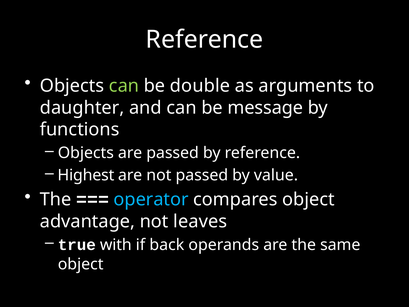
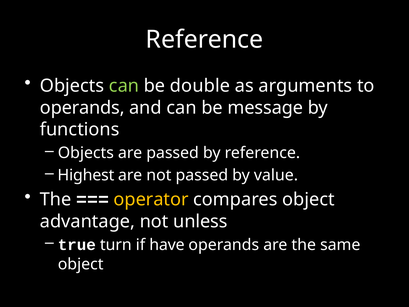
daughter at (82, 108): daughter -> operands
operator colour: light blue -> yellow
leaves: leaves -> unless
with: with -> turn
back: back -> have
